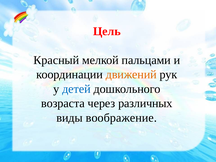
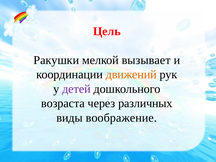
Красный: Красный -> Ракушки
пальцами: пальцами -> вызывает
детей colour: blue -> purple
